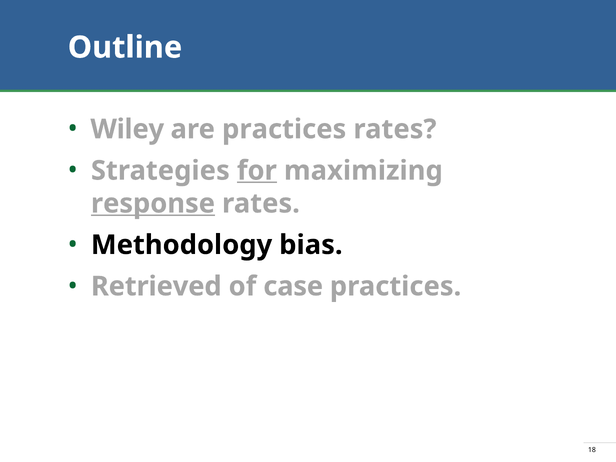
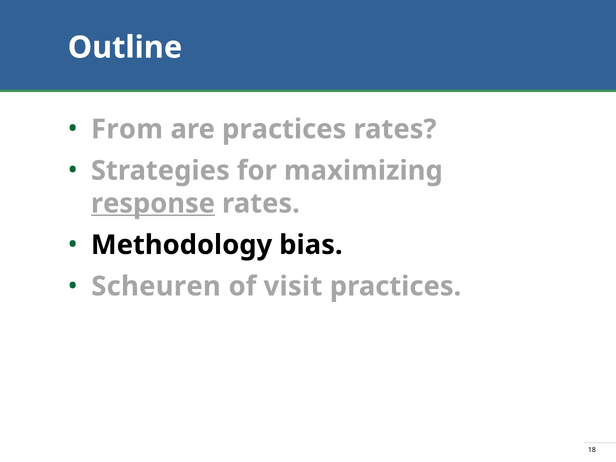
Wiley: Wiley -> From
for underline: present -> none
Retrieved: Retrieved -> Scheuren
case: case -> visit
